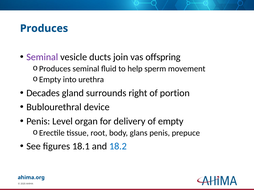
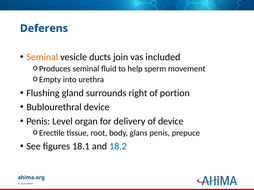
Produces at (44, 28): Produces -> Deferens
Seminal at (42, 57) colour: purple -> orange
offspring: offspring -> included
Decades: Decades -> Flushing
of empty: empty -> device
